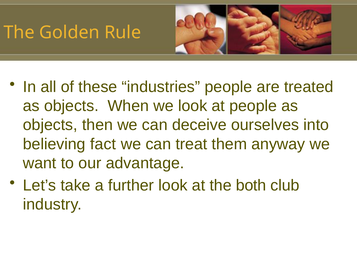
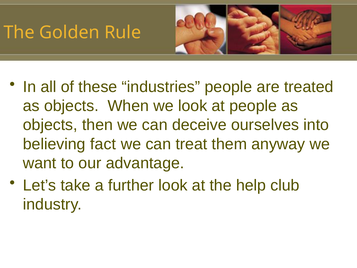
both: both -> help
